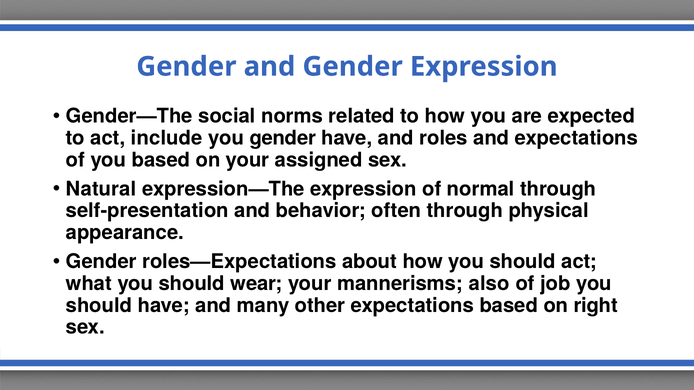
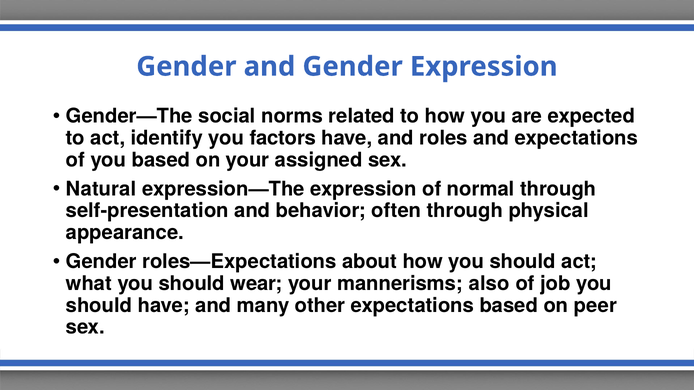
include: include -> identify
you gender: gender -> factors
right: right -> peer
